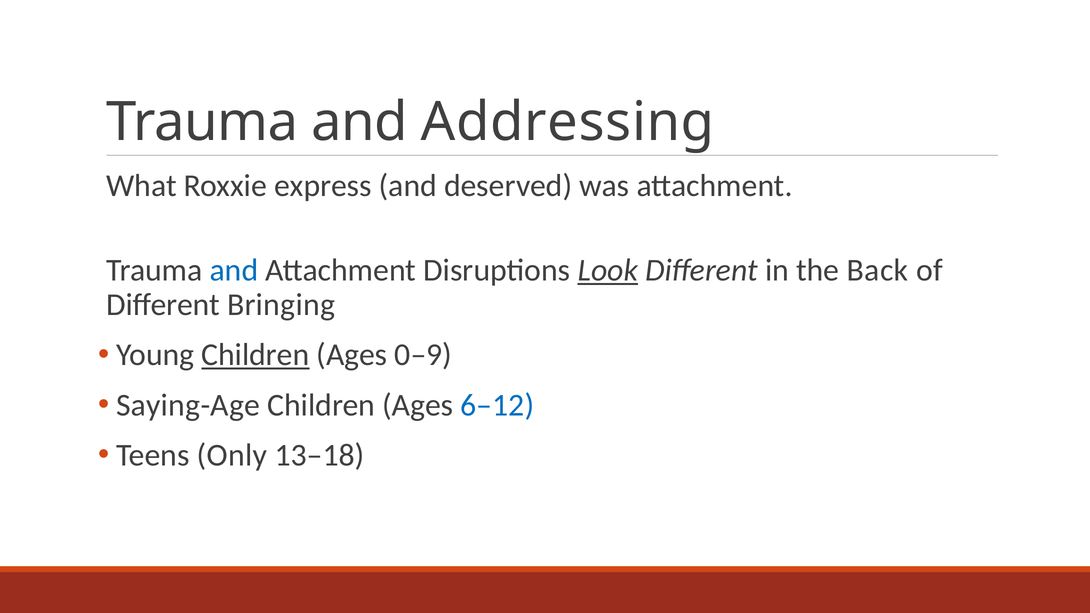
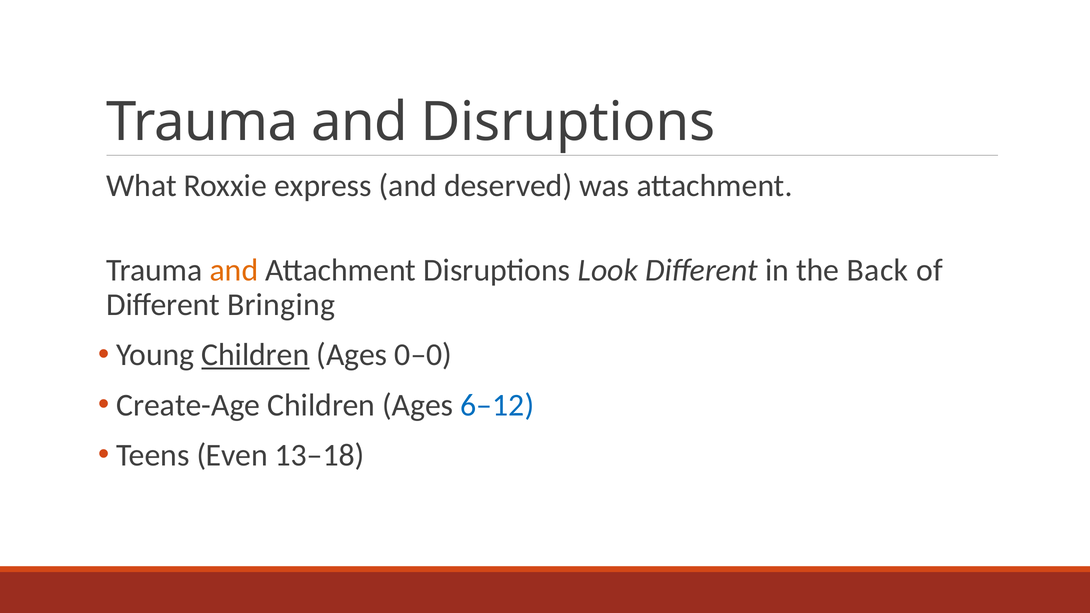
and Addressing: Addressing -> Disruptions
and at (234, 270) colour: blue -> orange
Look underline: present -> none
0–9: 0–9 -> 0–0
Saying-Age: Saying-Age -> Create-Age
Only: Only -> Even
